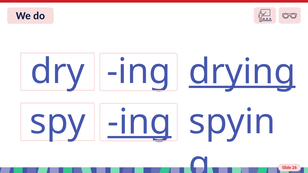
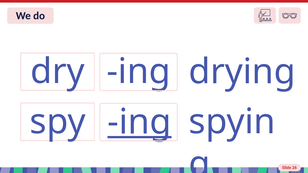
drying underline: present -> none
